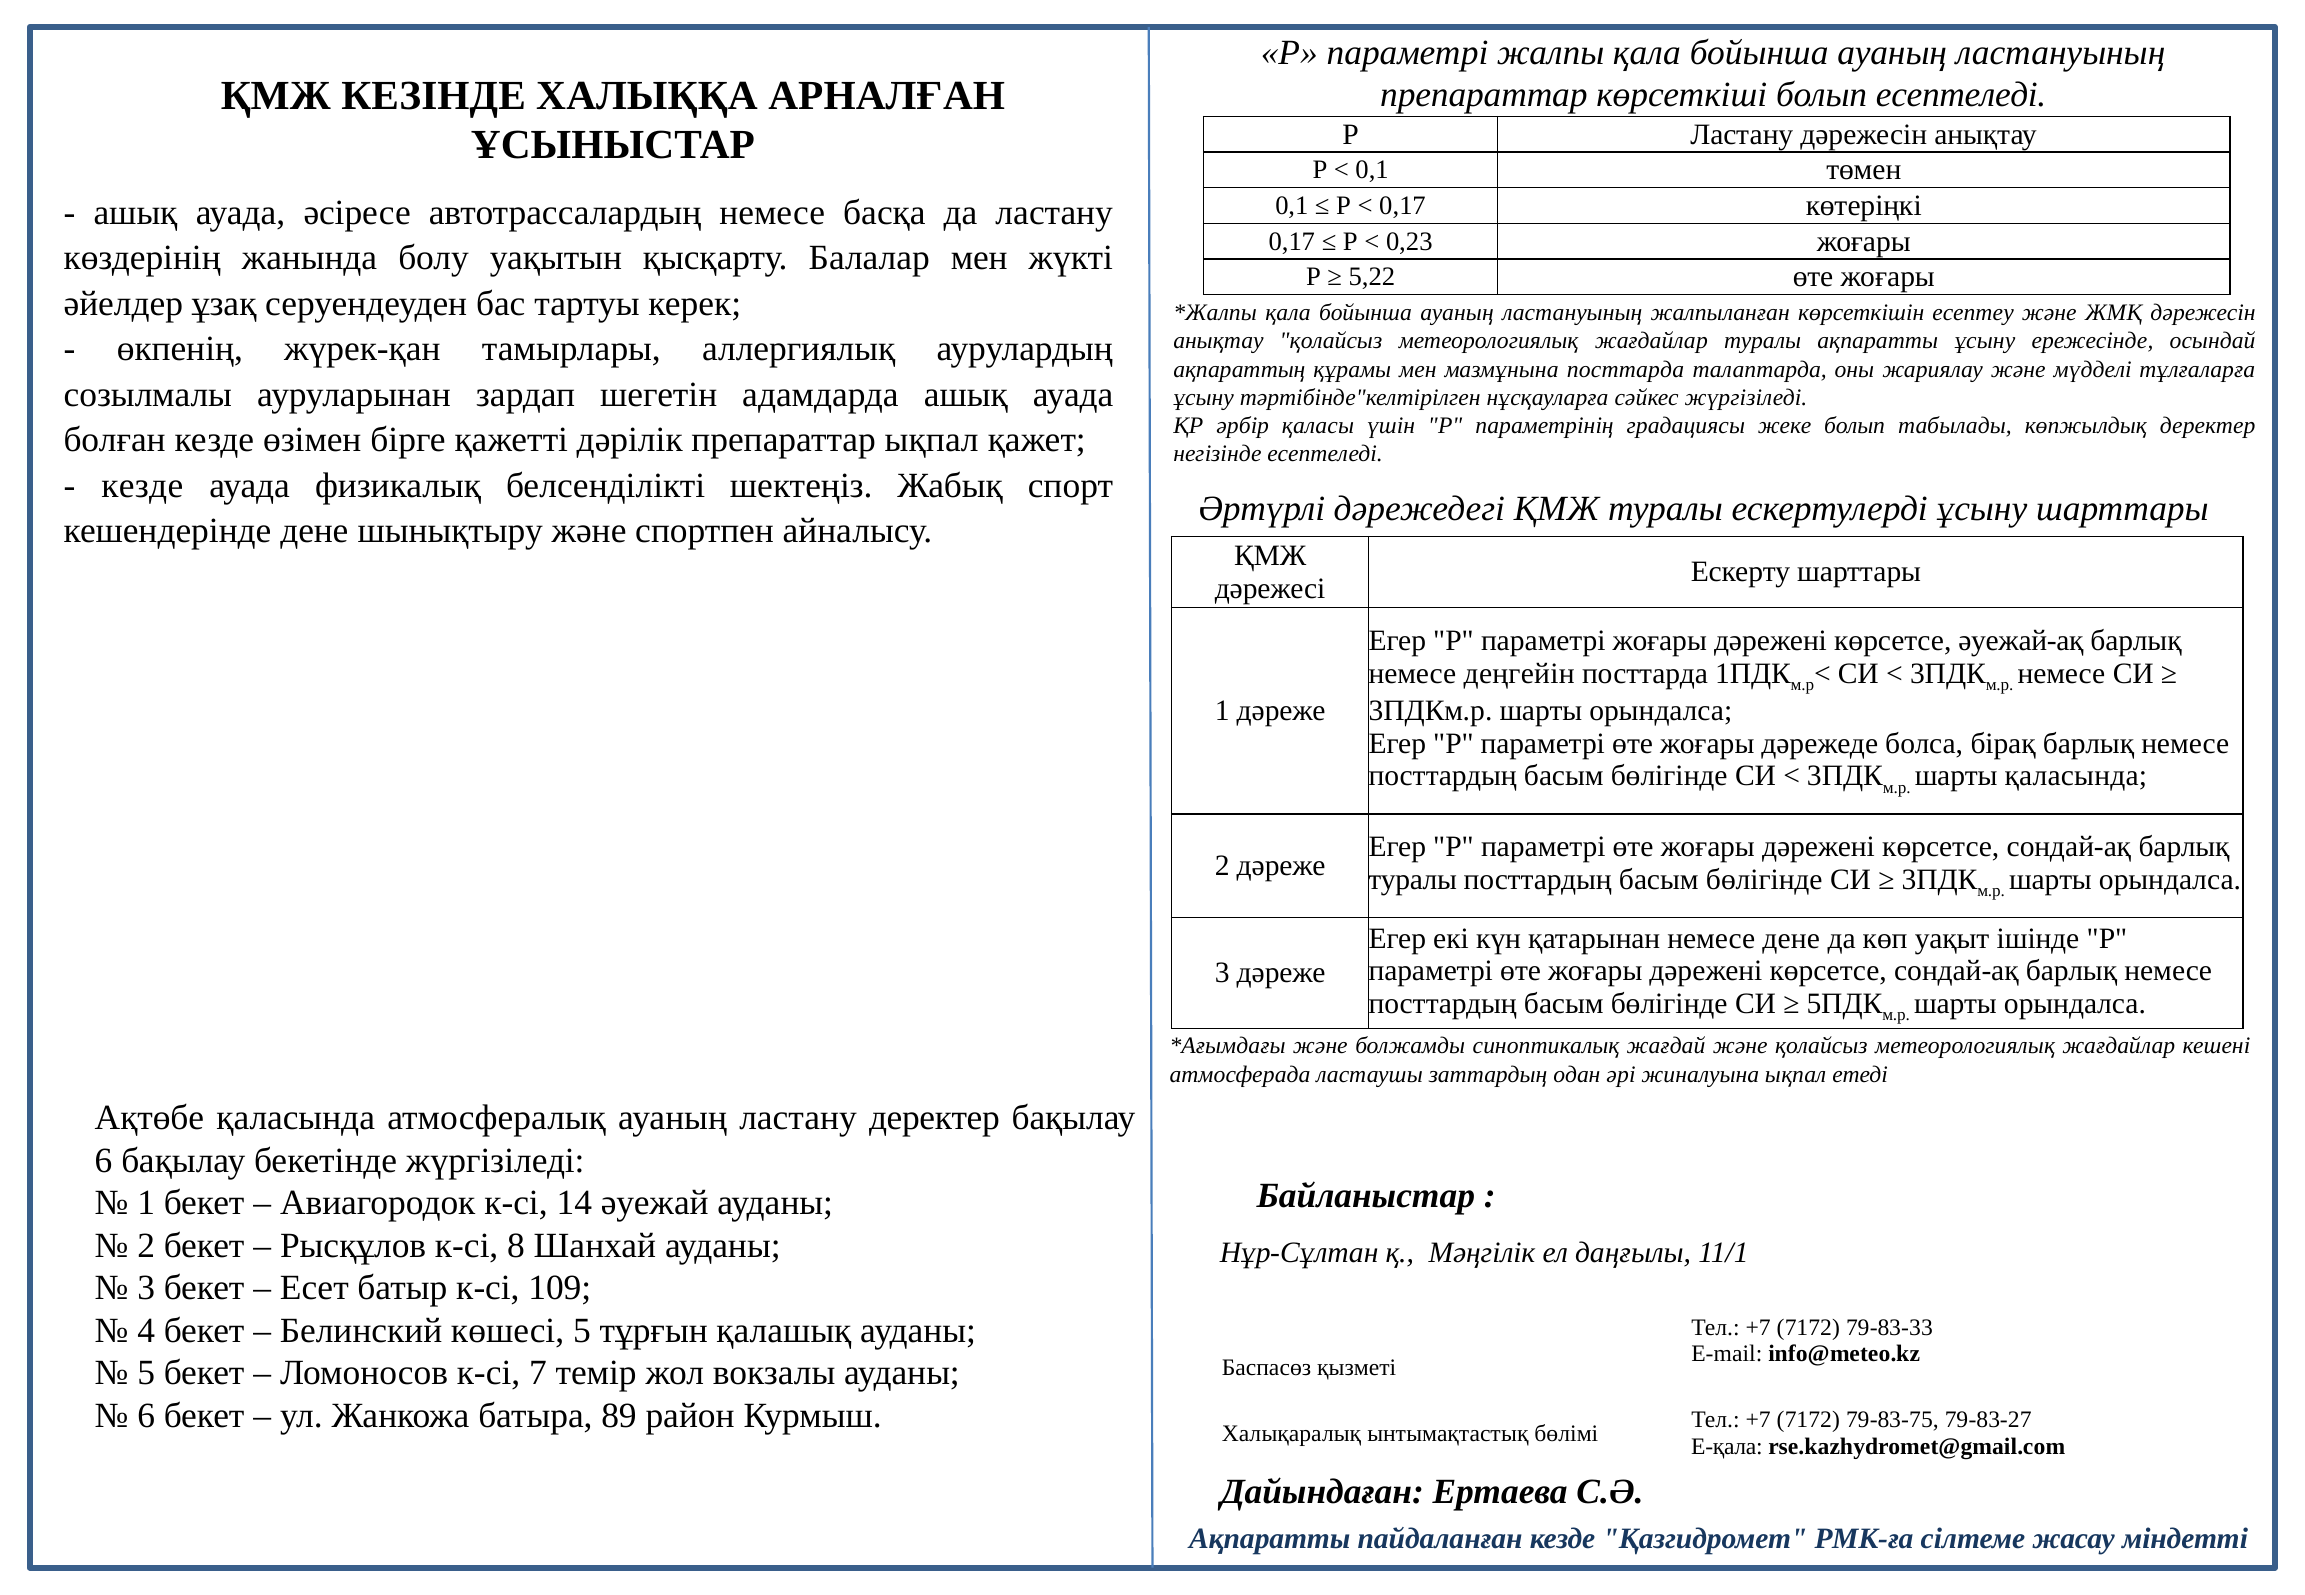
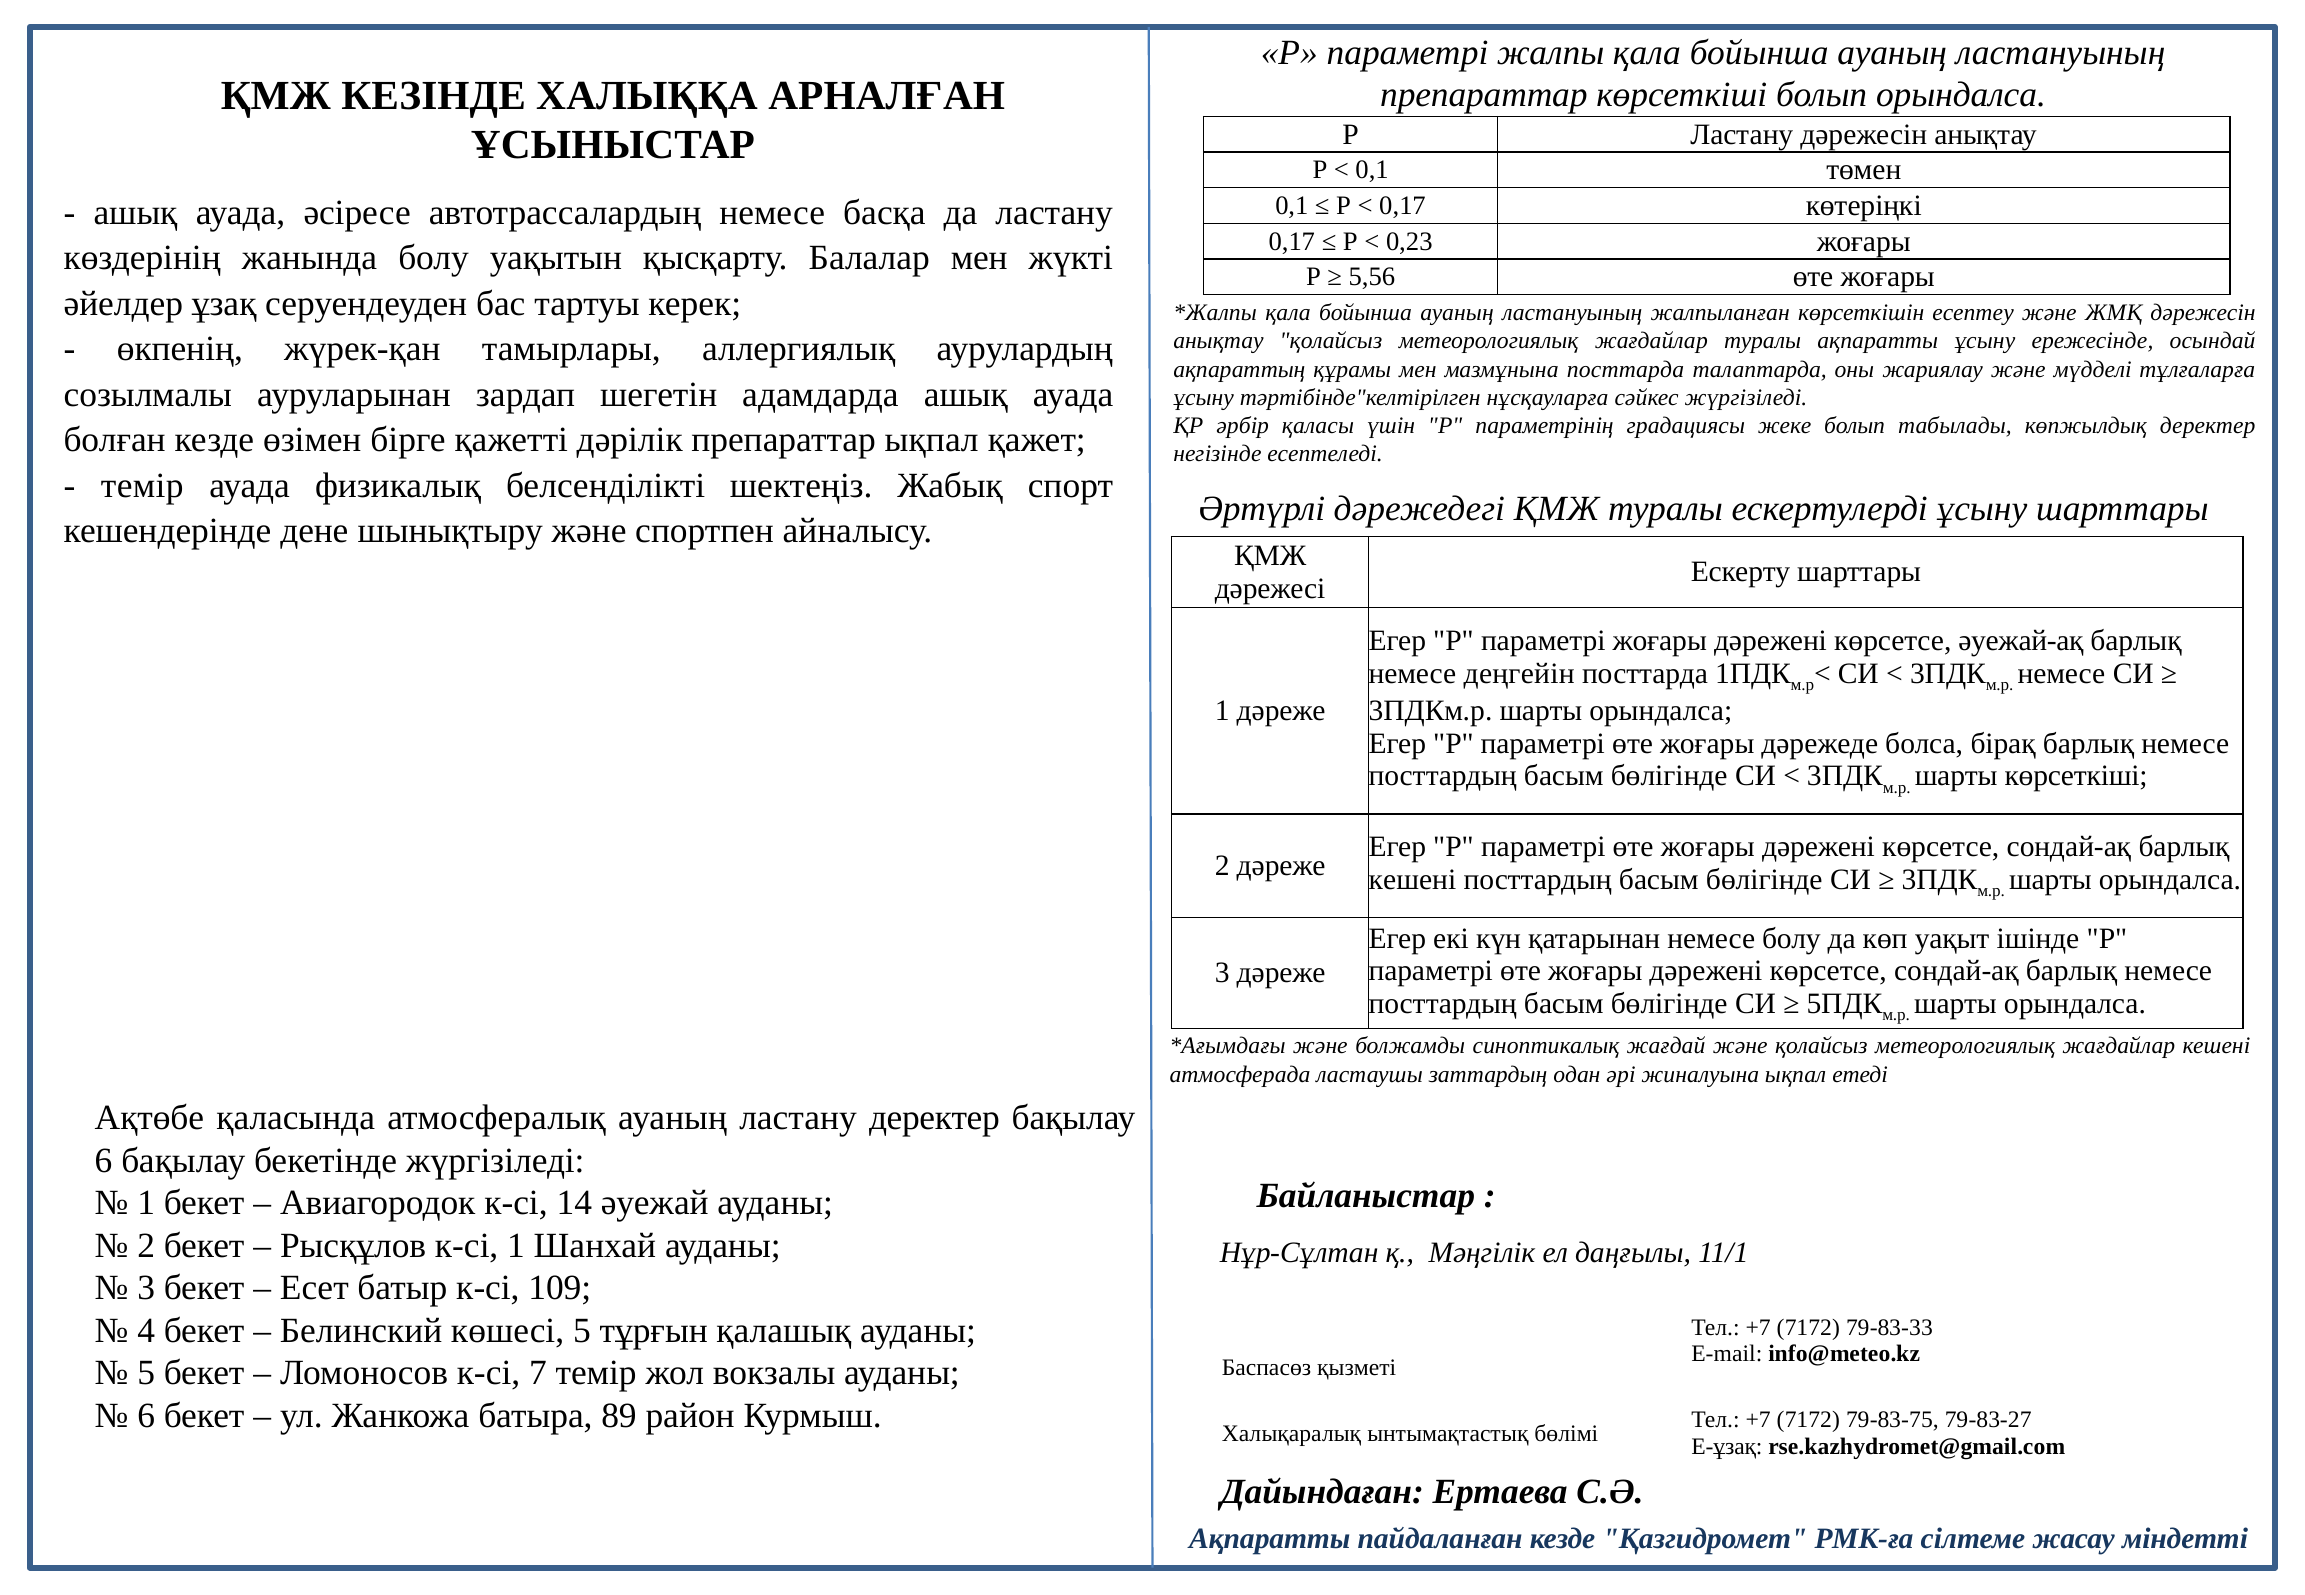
болып есептеледі: есептеледі -> орындалса
5,22: 5,22 -> 5,56
кезде at (142, 486): кезде -> темір
шарты қаласында: қаласында -> көрсеткіші
туралы at (1413, 880): туралы -> кешені
немесе дене: дене -> болу
к-сі 8: 8 -> 1
E-қала: E-қала -> E-ұзақ
